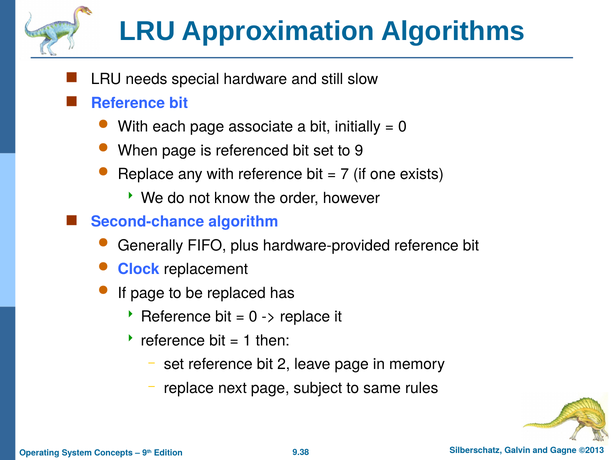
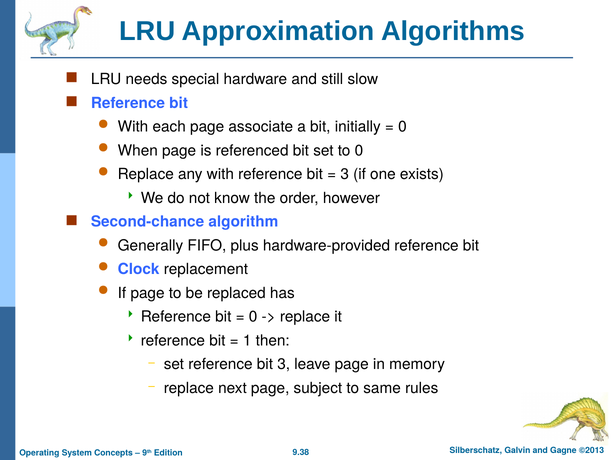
to 9: 9 -> 0
7 at (345, 174): 7 -> 3
bit 2: 2 -> 3
